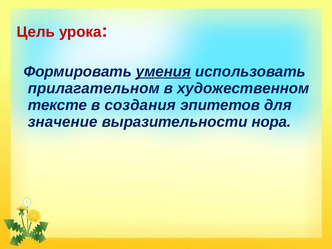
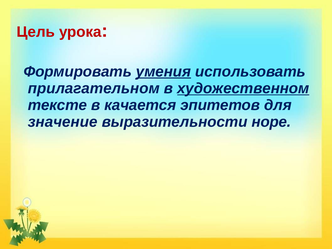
художественном underline: none -> present
создания: создания -> качается
нора: нора -> норе
